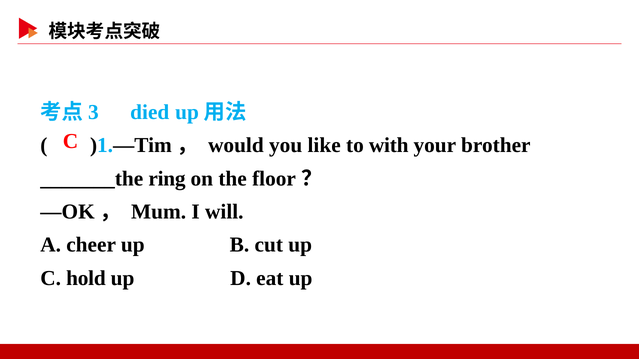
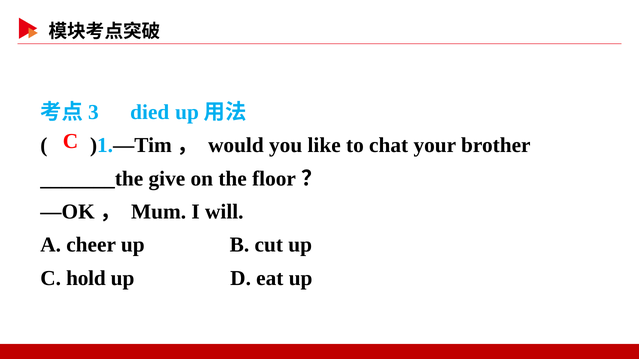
with: with -> chat
ring: ring -> give
